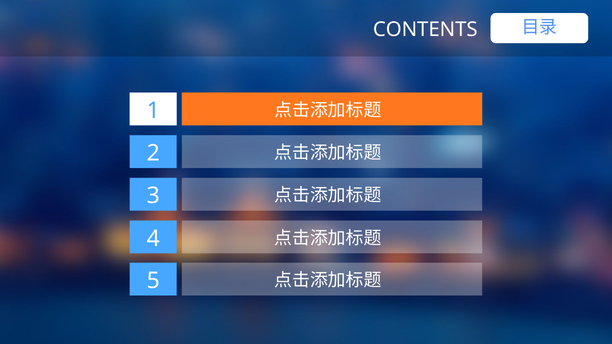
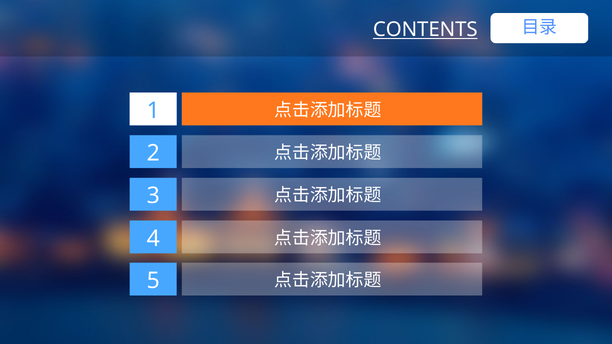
CONTENTS underline: none -> present
